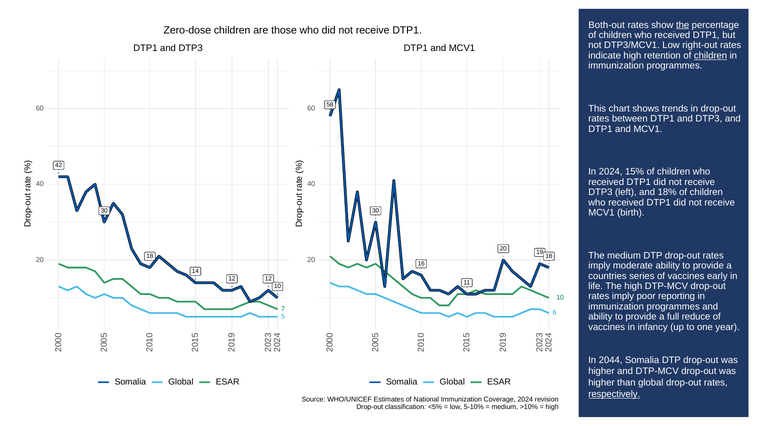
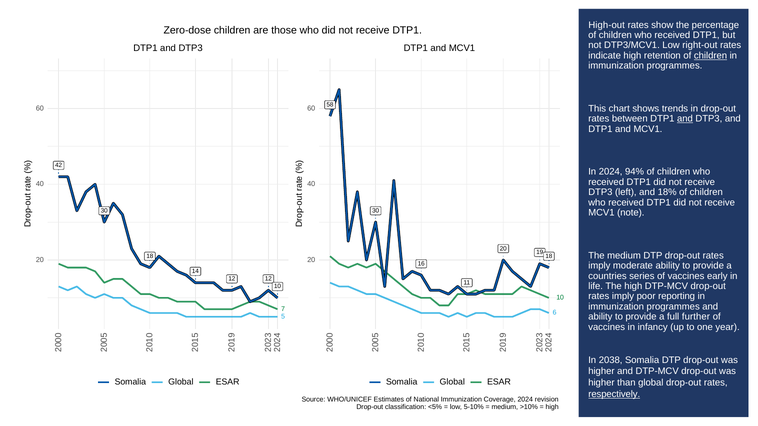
Both-out: Both-out -> High-out
the at (683, 25) underline: present -> none
and at (685, 119) underline: none -> present
15%: 15% -> 94%
birth: birth -> note
reduce: reduce -> further
2044: 2044 -> 2038
